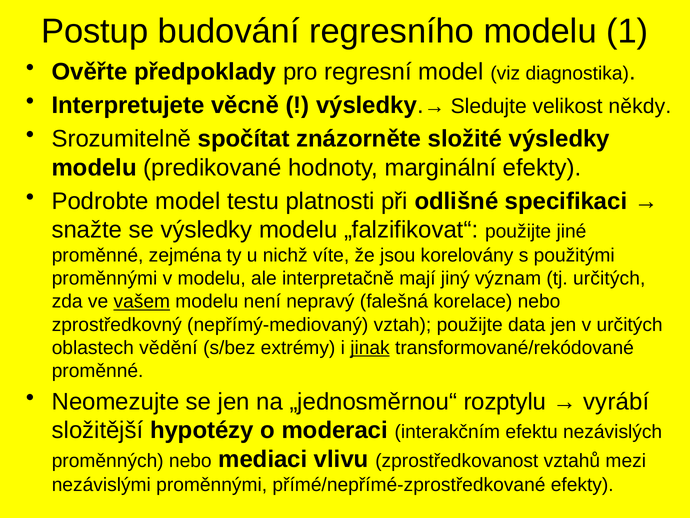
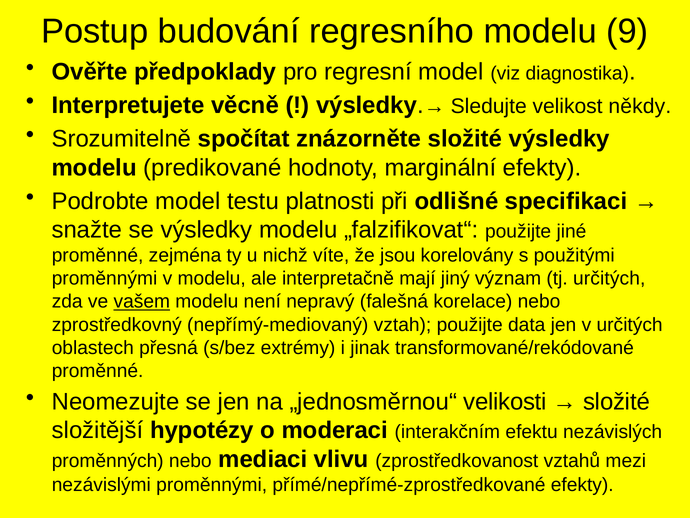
1: 1 -> 9
vědění: vědění -> přesná
jinak underline: present -> none
rozptylu: rozptylu -> velikosti
vyrábí at (616, 401): vyrábí -> složité
